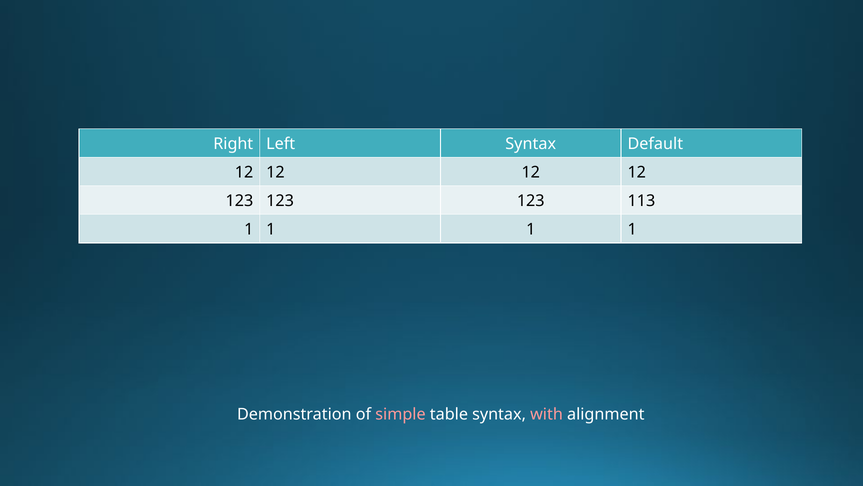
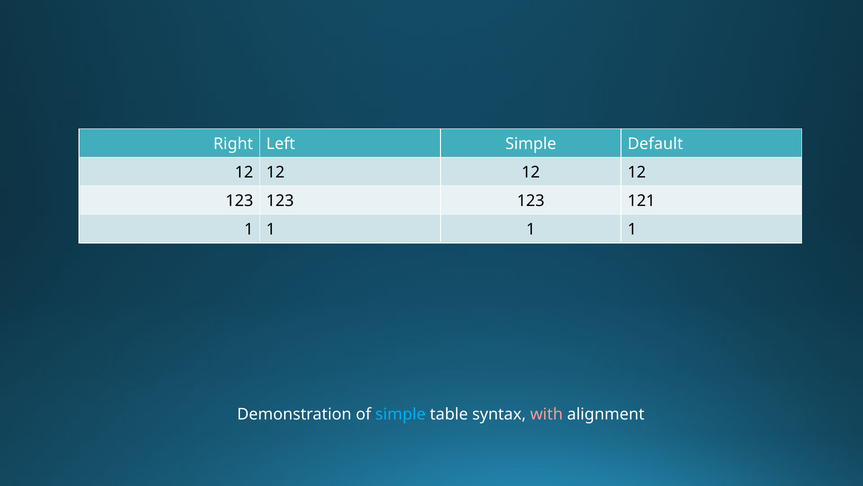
Left Syntax: Syntax -> Simple
113: 113 -> 121
simple at (400, 414) colour: pink -> light blue
